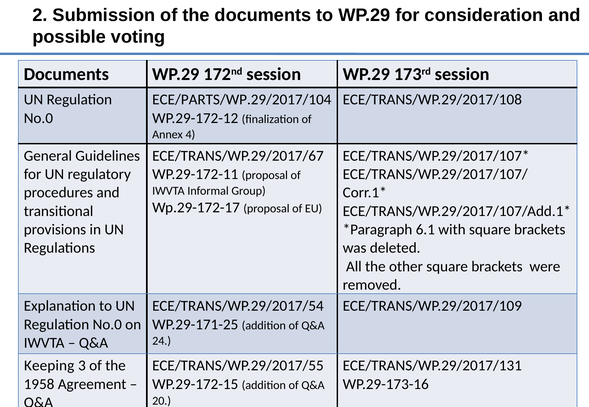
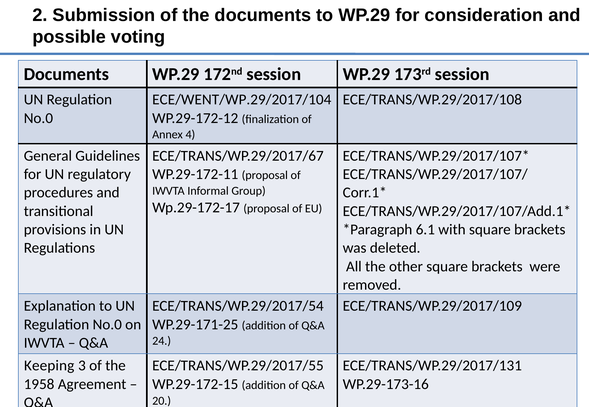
ECE/PARTS/WP.29/2017/104: ECE/PARTS/WP.29/2017/104 -> ECE/WENT/WP.29/2017/104
